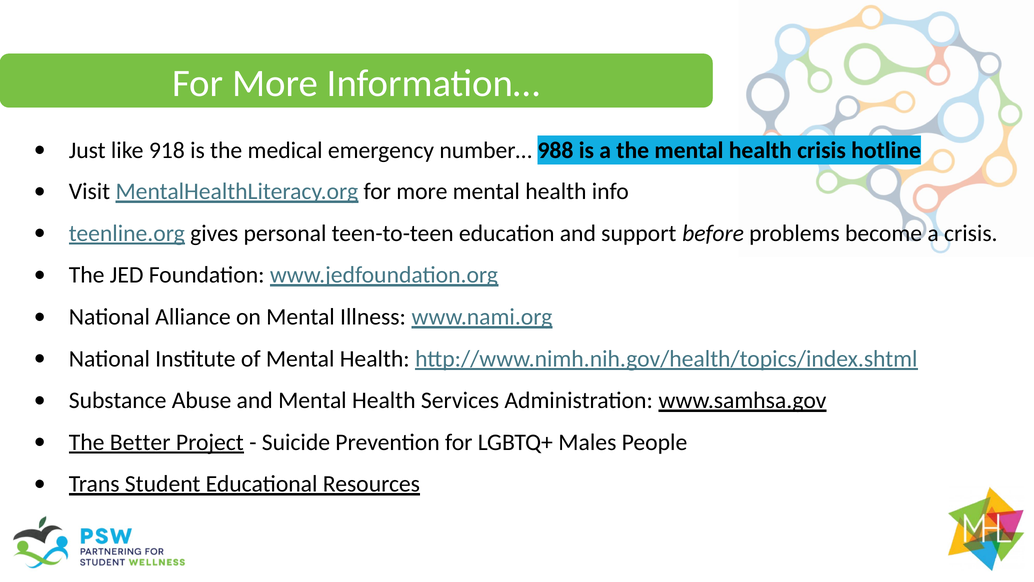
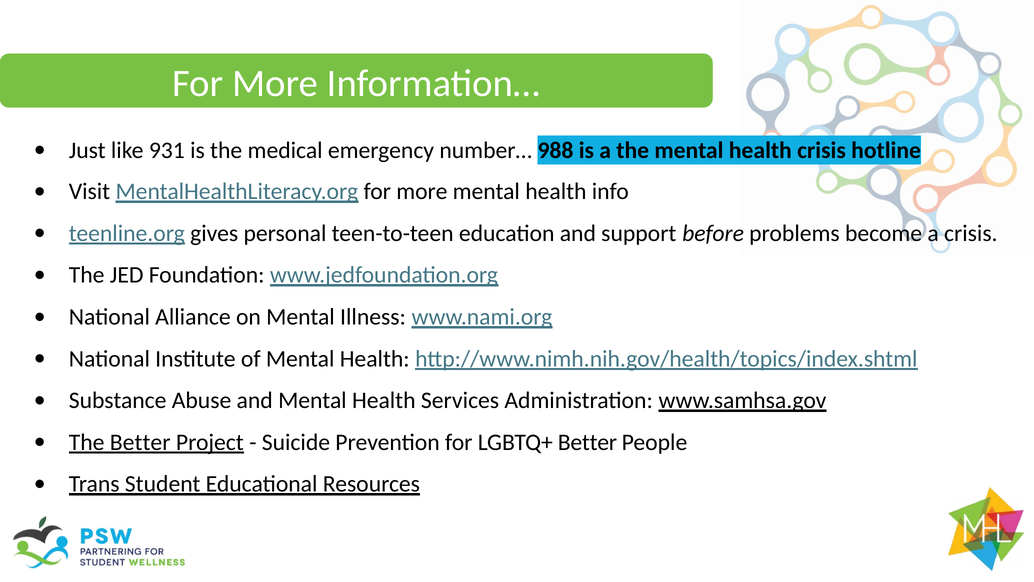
918: 918 -> 931
LGBTQ+ Males: Males -> Better
